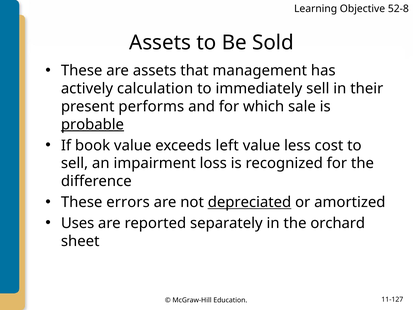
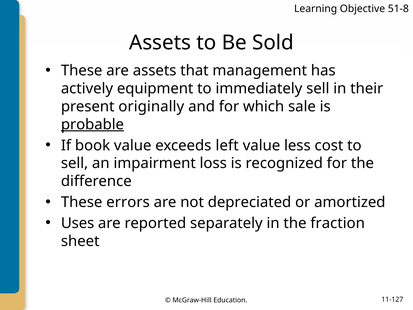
52-8: 52-8 -> 51-8
calculation: calculation -> equipment
performs: performs -> originally
depreciated underline: present -> none
orchard: orchard -> fraction
